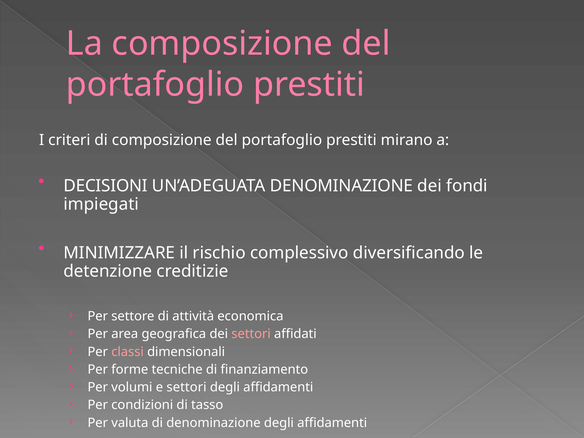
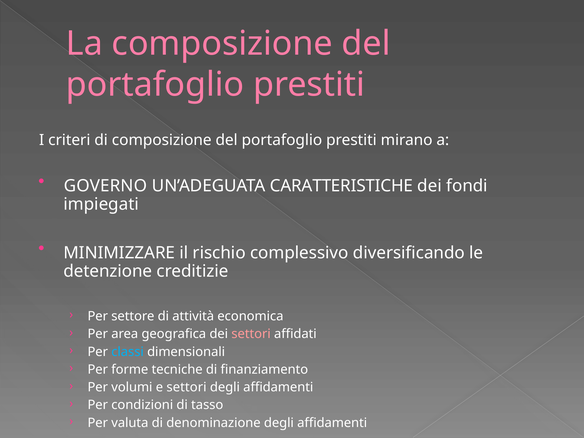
DECISIONI: DECISIONI -> GOVERNO
UN’ADEGUATA DENOMINAZIONE: DENOMINAZIONE -> CARATTERISTICHE
classi colour: pink -> light blue
